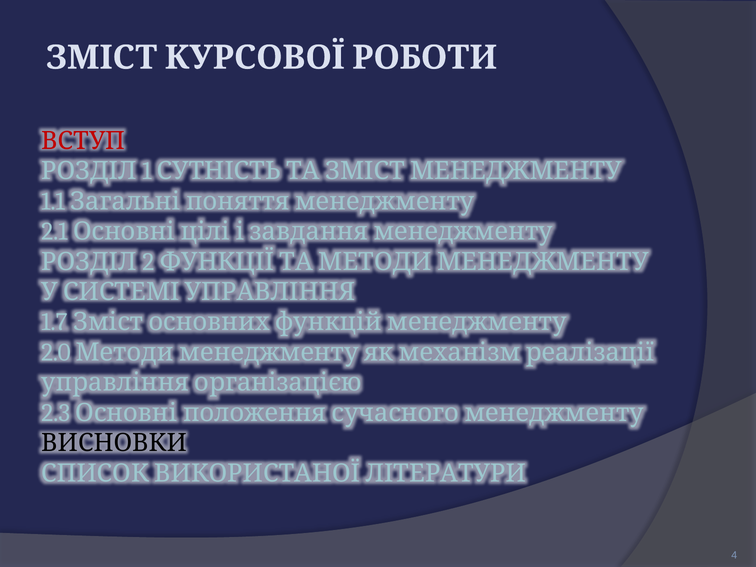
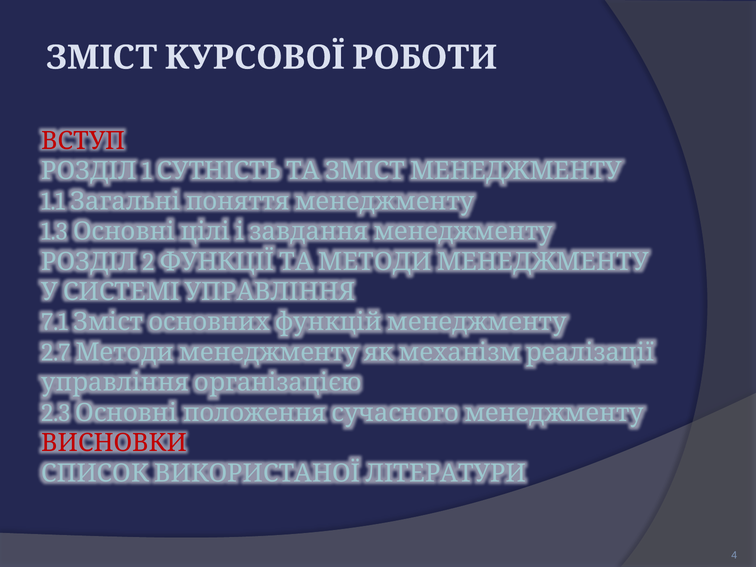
2.1: 2.1 -> 1.3
1.7: 1.7 -> 7.1
2.0: 2.0 -> 2.7
ВИСНОВКИ colour: black -> red
